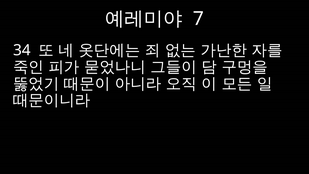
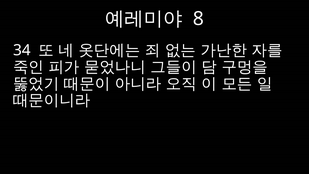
7: 7 -> 8
